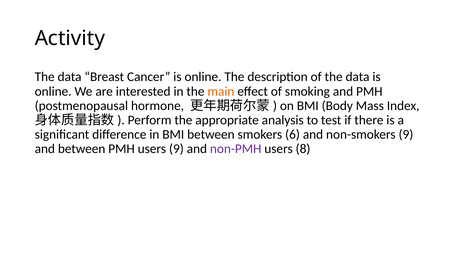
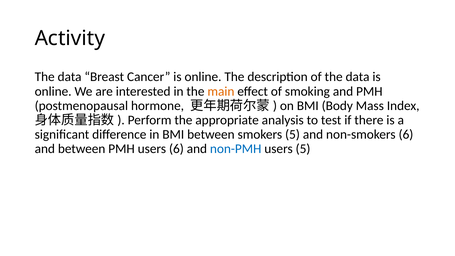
smokers 6: 6 -> 5
non-smokers 9: 9 -> 6
users 9: 9 -> 6
non-PMH colour: purple -> blue
users 8: 8 -> 5
